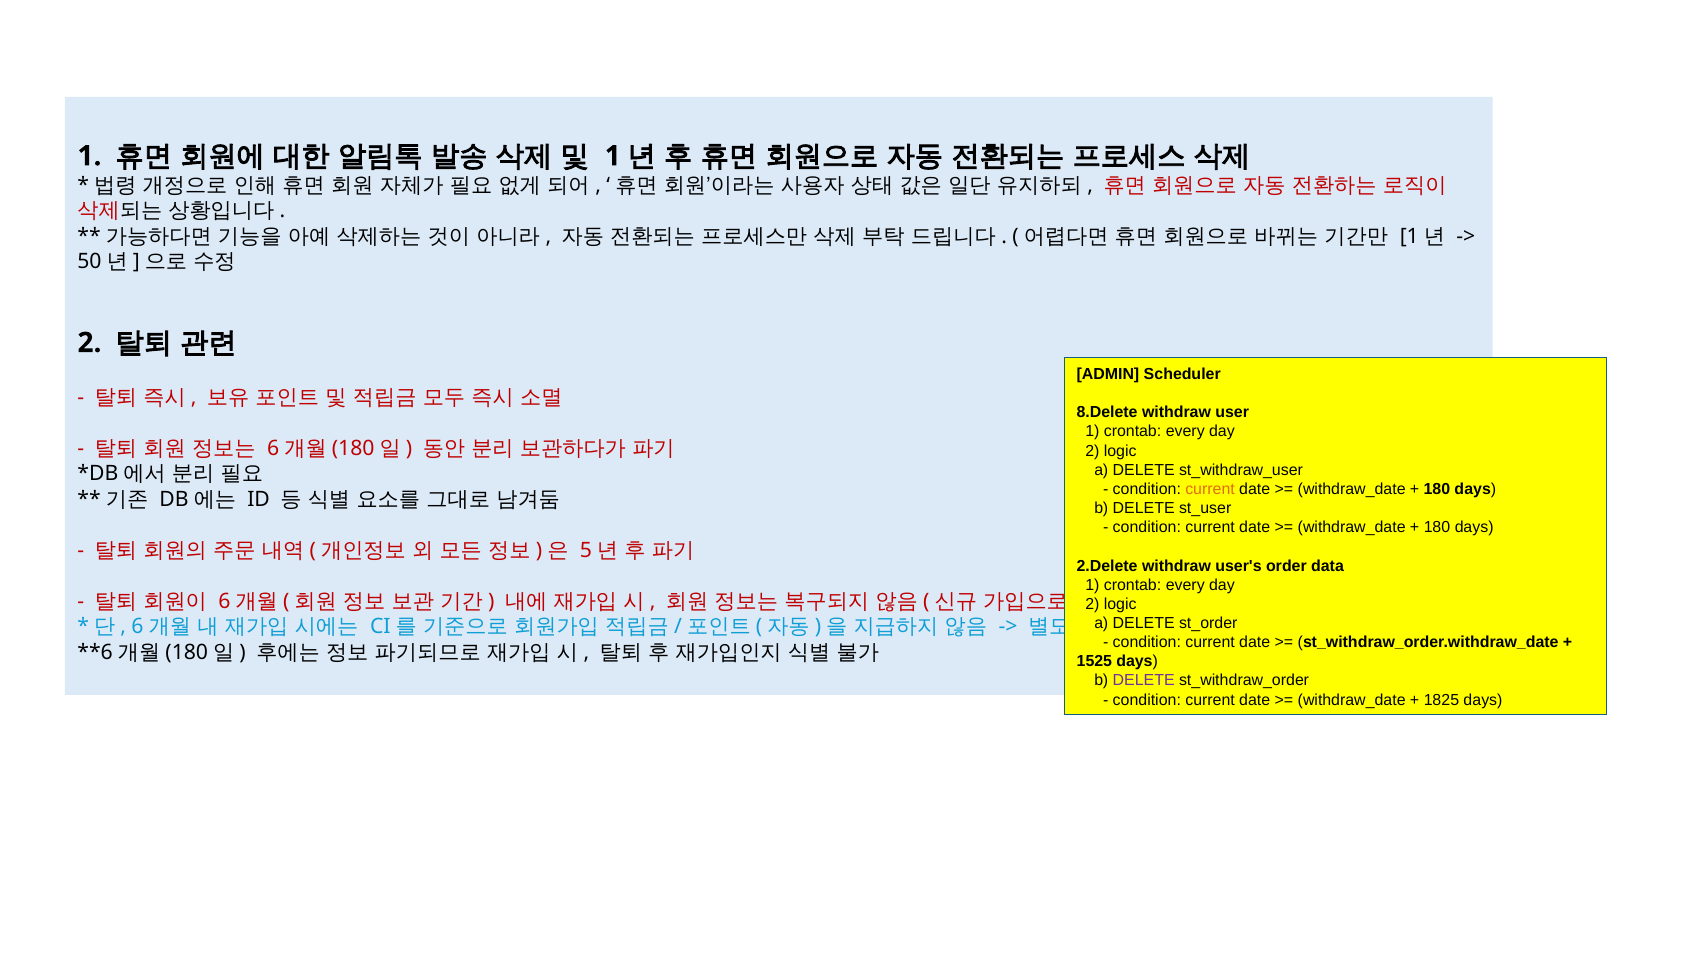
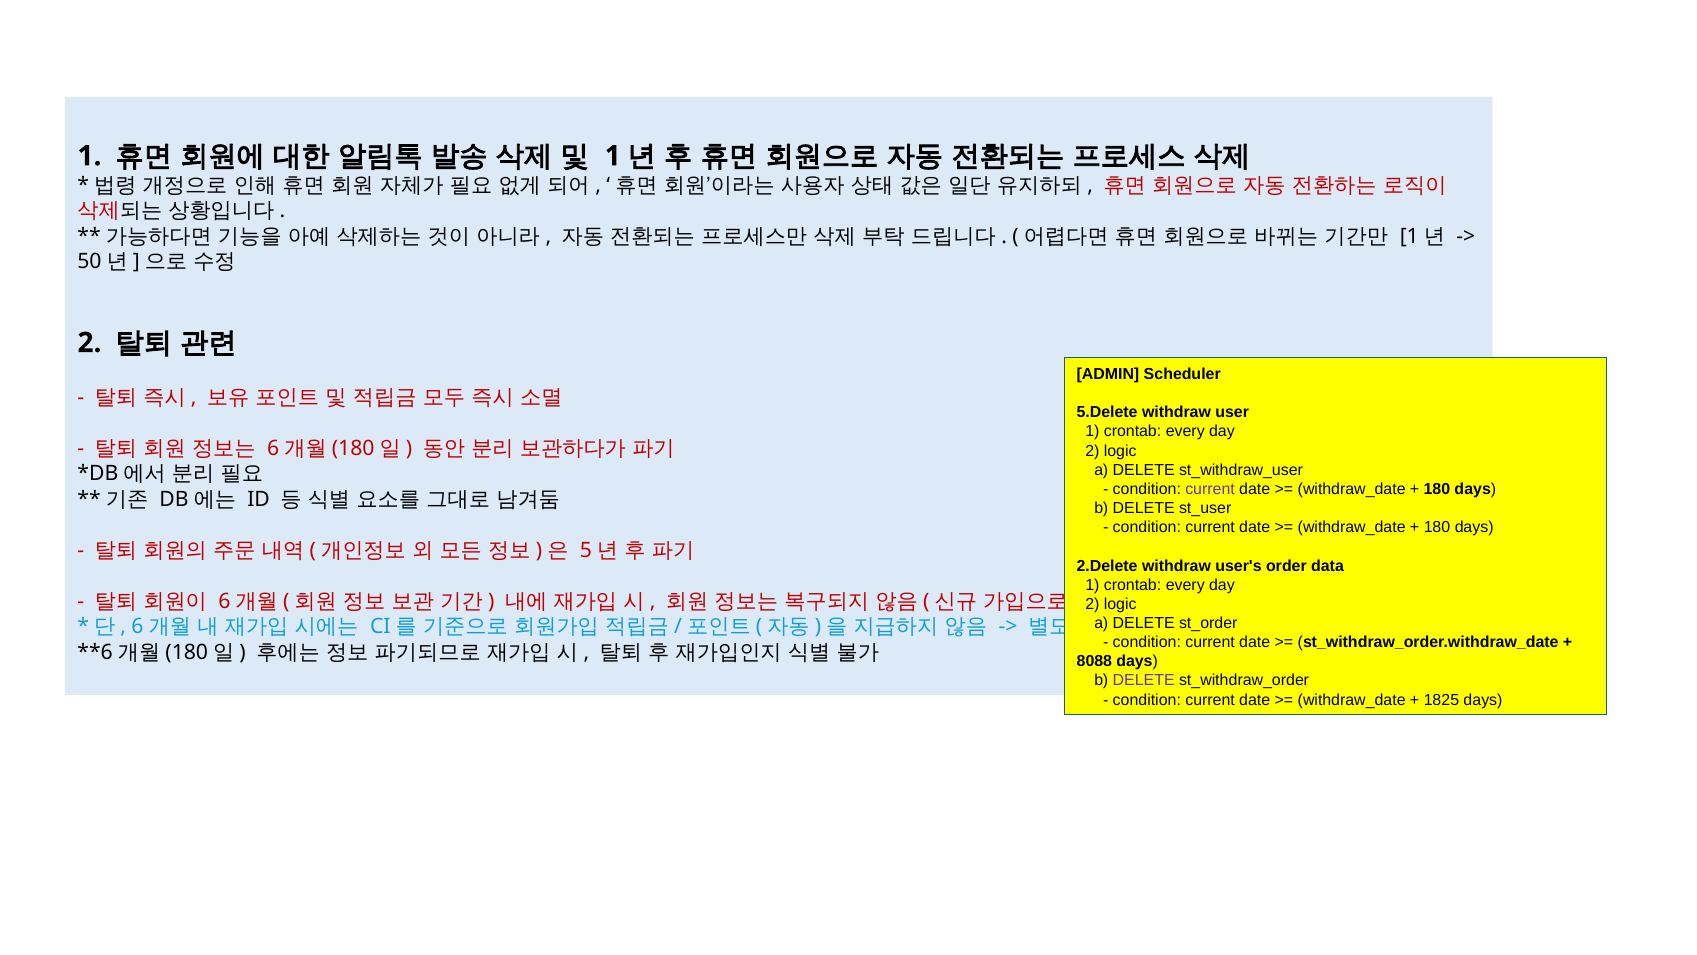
8.Delete: 8.Delete -> 5.Delete
current at (1210, 489) colour: orange -> purple
1525: 1525 -> 8088
